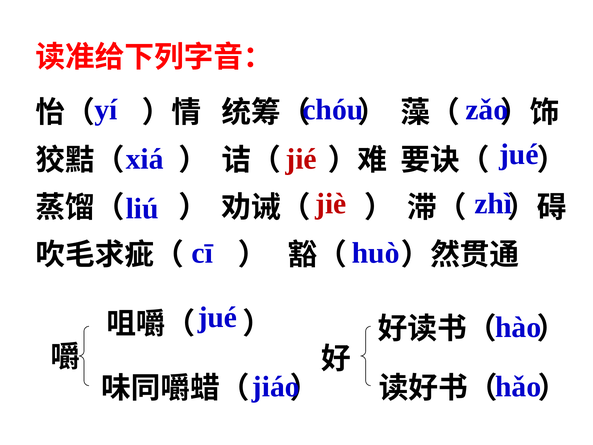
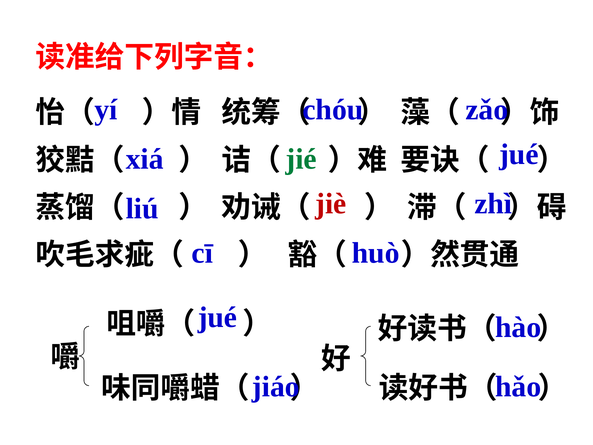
jié colour: red -> green
